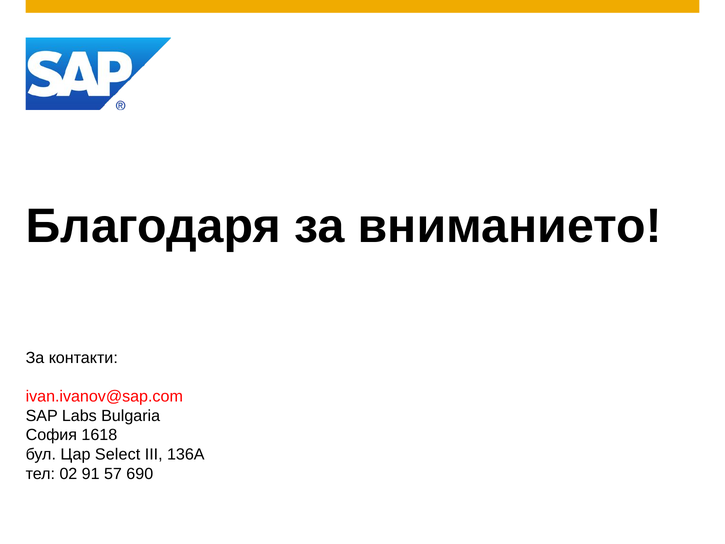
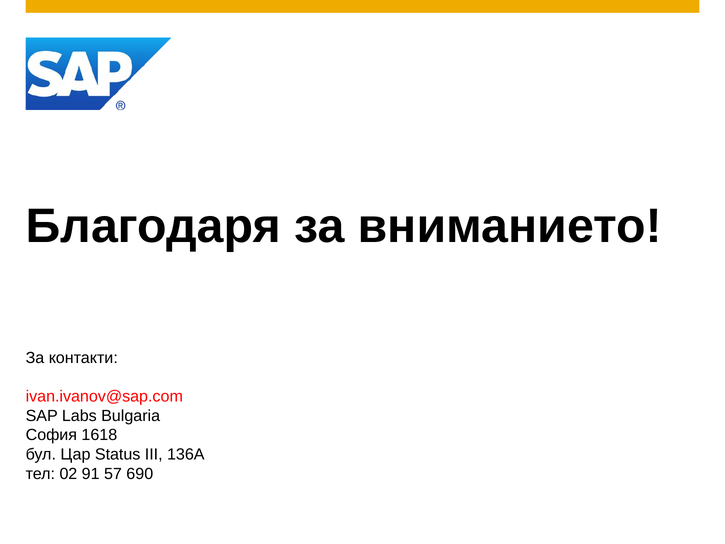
Select: Select -> Status
